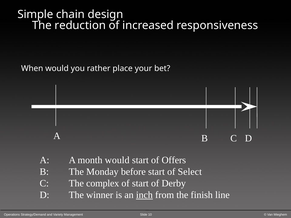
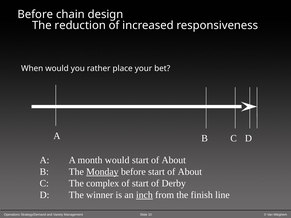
Simple at (35, 14): Simple -> Before
Offers at (174, 160): Offers -> About
Monday underline: none -> present
before start of Select: Select -> About
